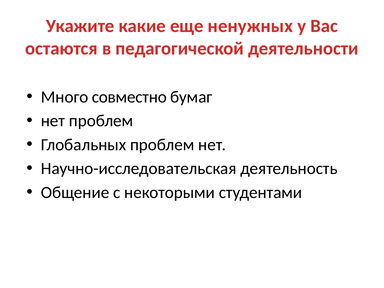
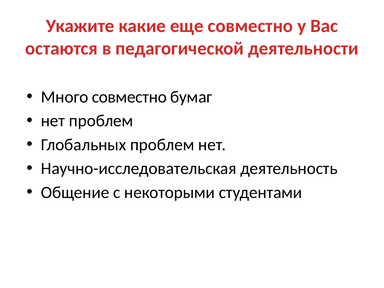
еще ненужных: ненужных -> совместно
